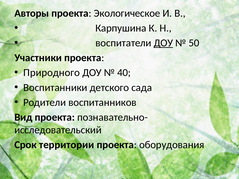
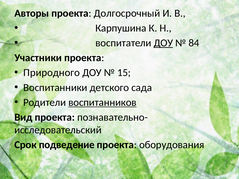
Экологическое: Экологическое -> Долгосрочный
50: 50 -> 84
40: 40 -> 15
воспитанников underline: none -> present
территории: территории -> подведение
